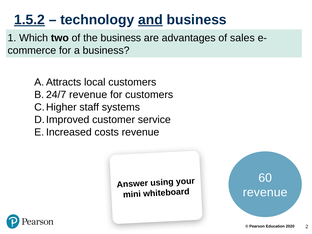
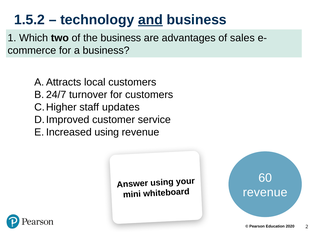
1.5.2 underline: present -> none
revenue at (88, 95): revenue -> turnover
systems: systems -> updates
costs at (107, 132): costs -> using
